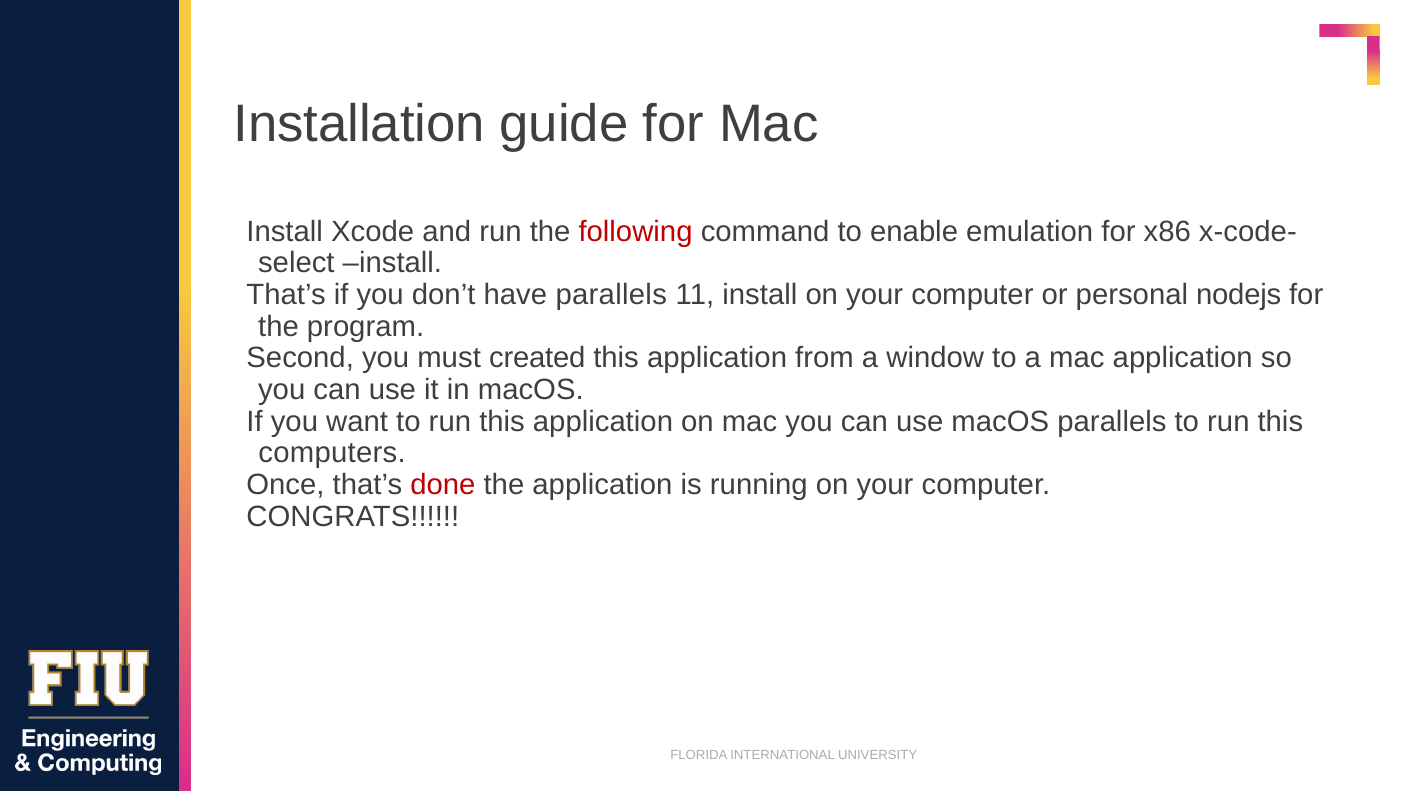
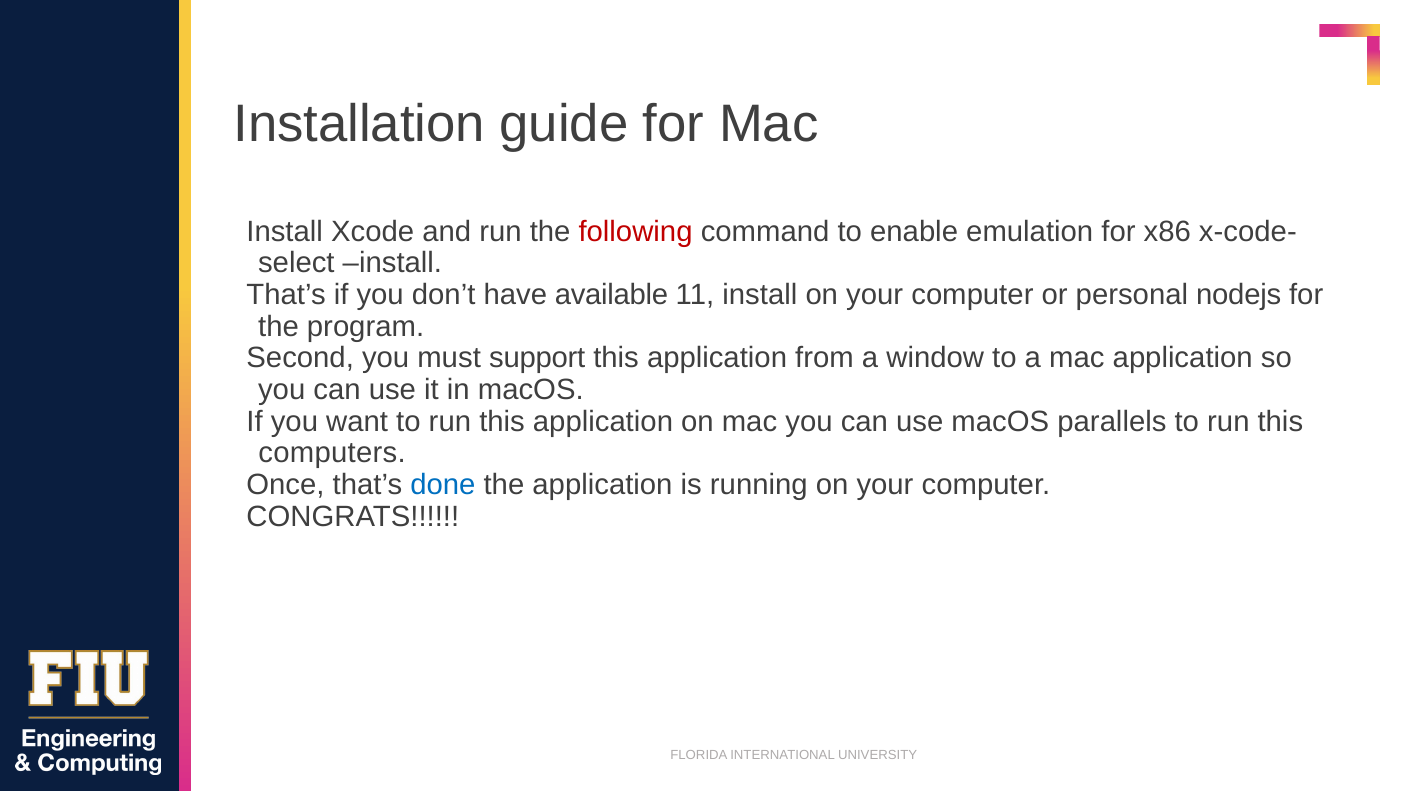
have parallels: parallels -> available
created: created -> support
done colour: red -> blue
